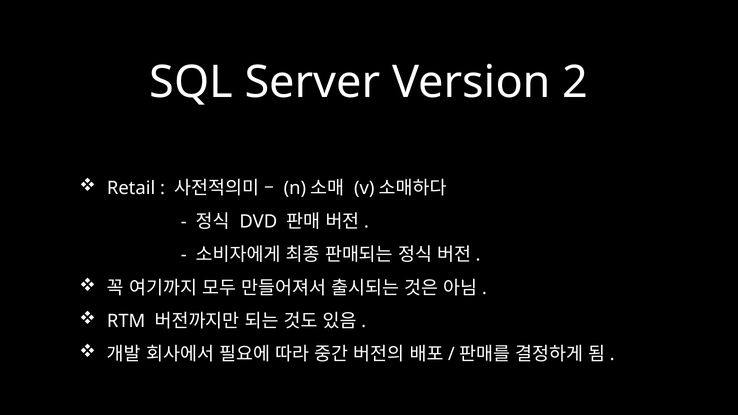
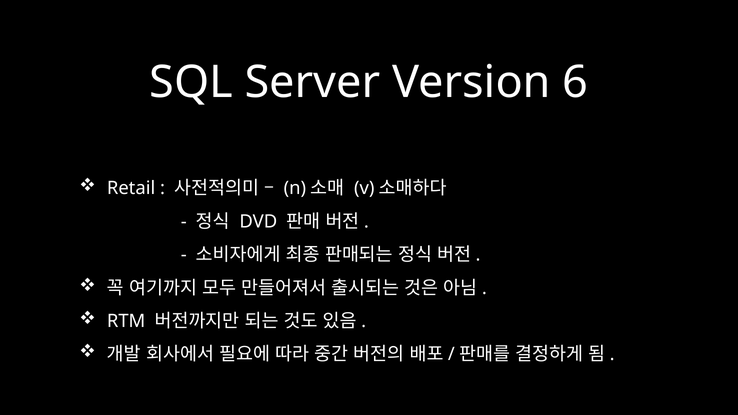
2: 2 -> 6
